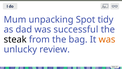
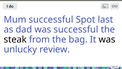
Mum unpacking: unpacking -> successful
tidy: tidy -> last
was at (107, 39) colour: orange -> black
